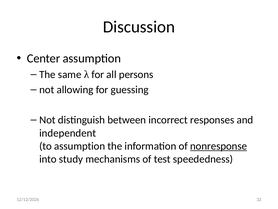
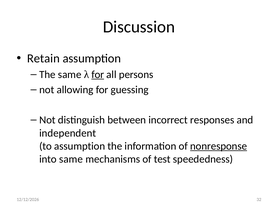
Center: Center -> Retain
for at (98, 74) underline: none -> present
into study: study -> same
